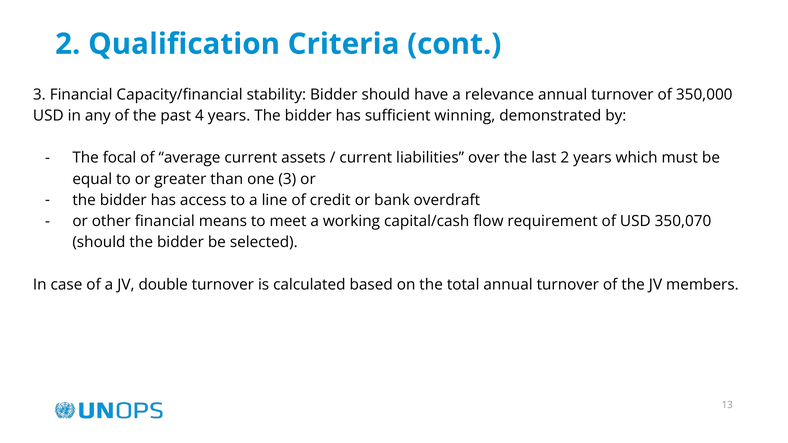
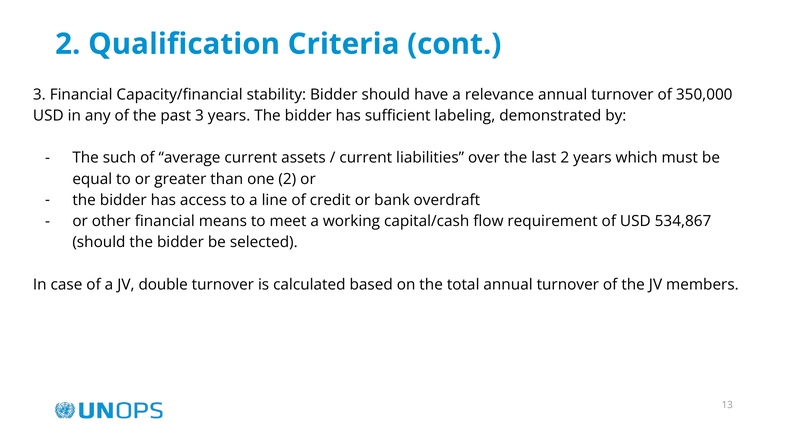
past 4: 4 -> 3
winning: winning -> labeling
focal: focal -> such
one 3: 3 -> 2
350,070: 350,070 -> 534,867
